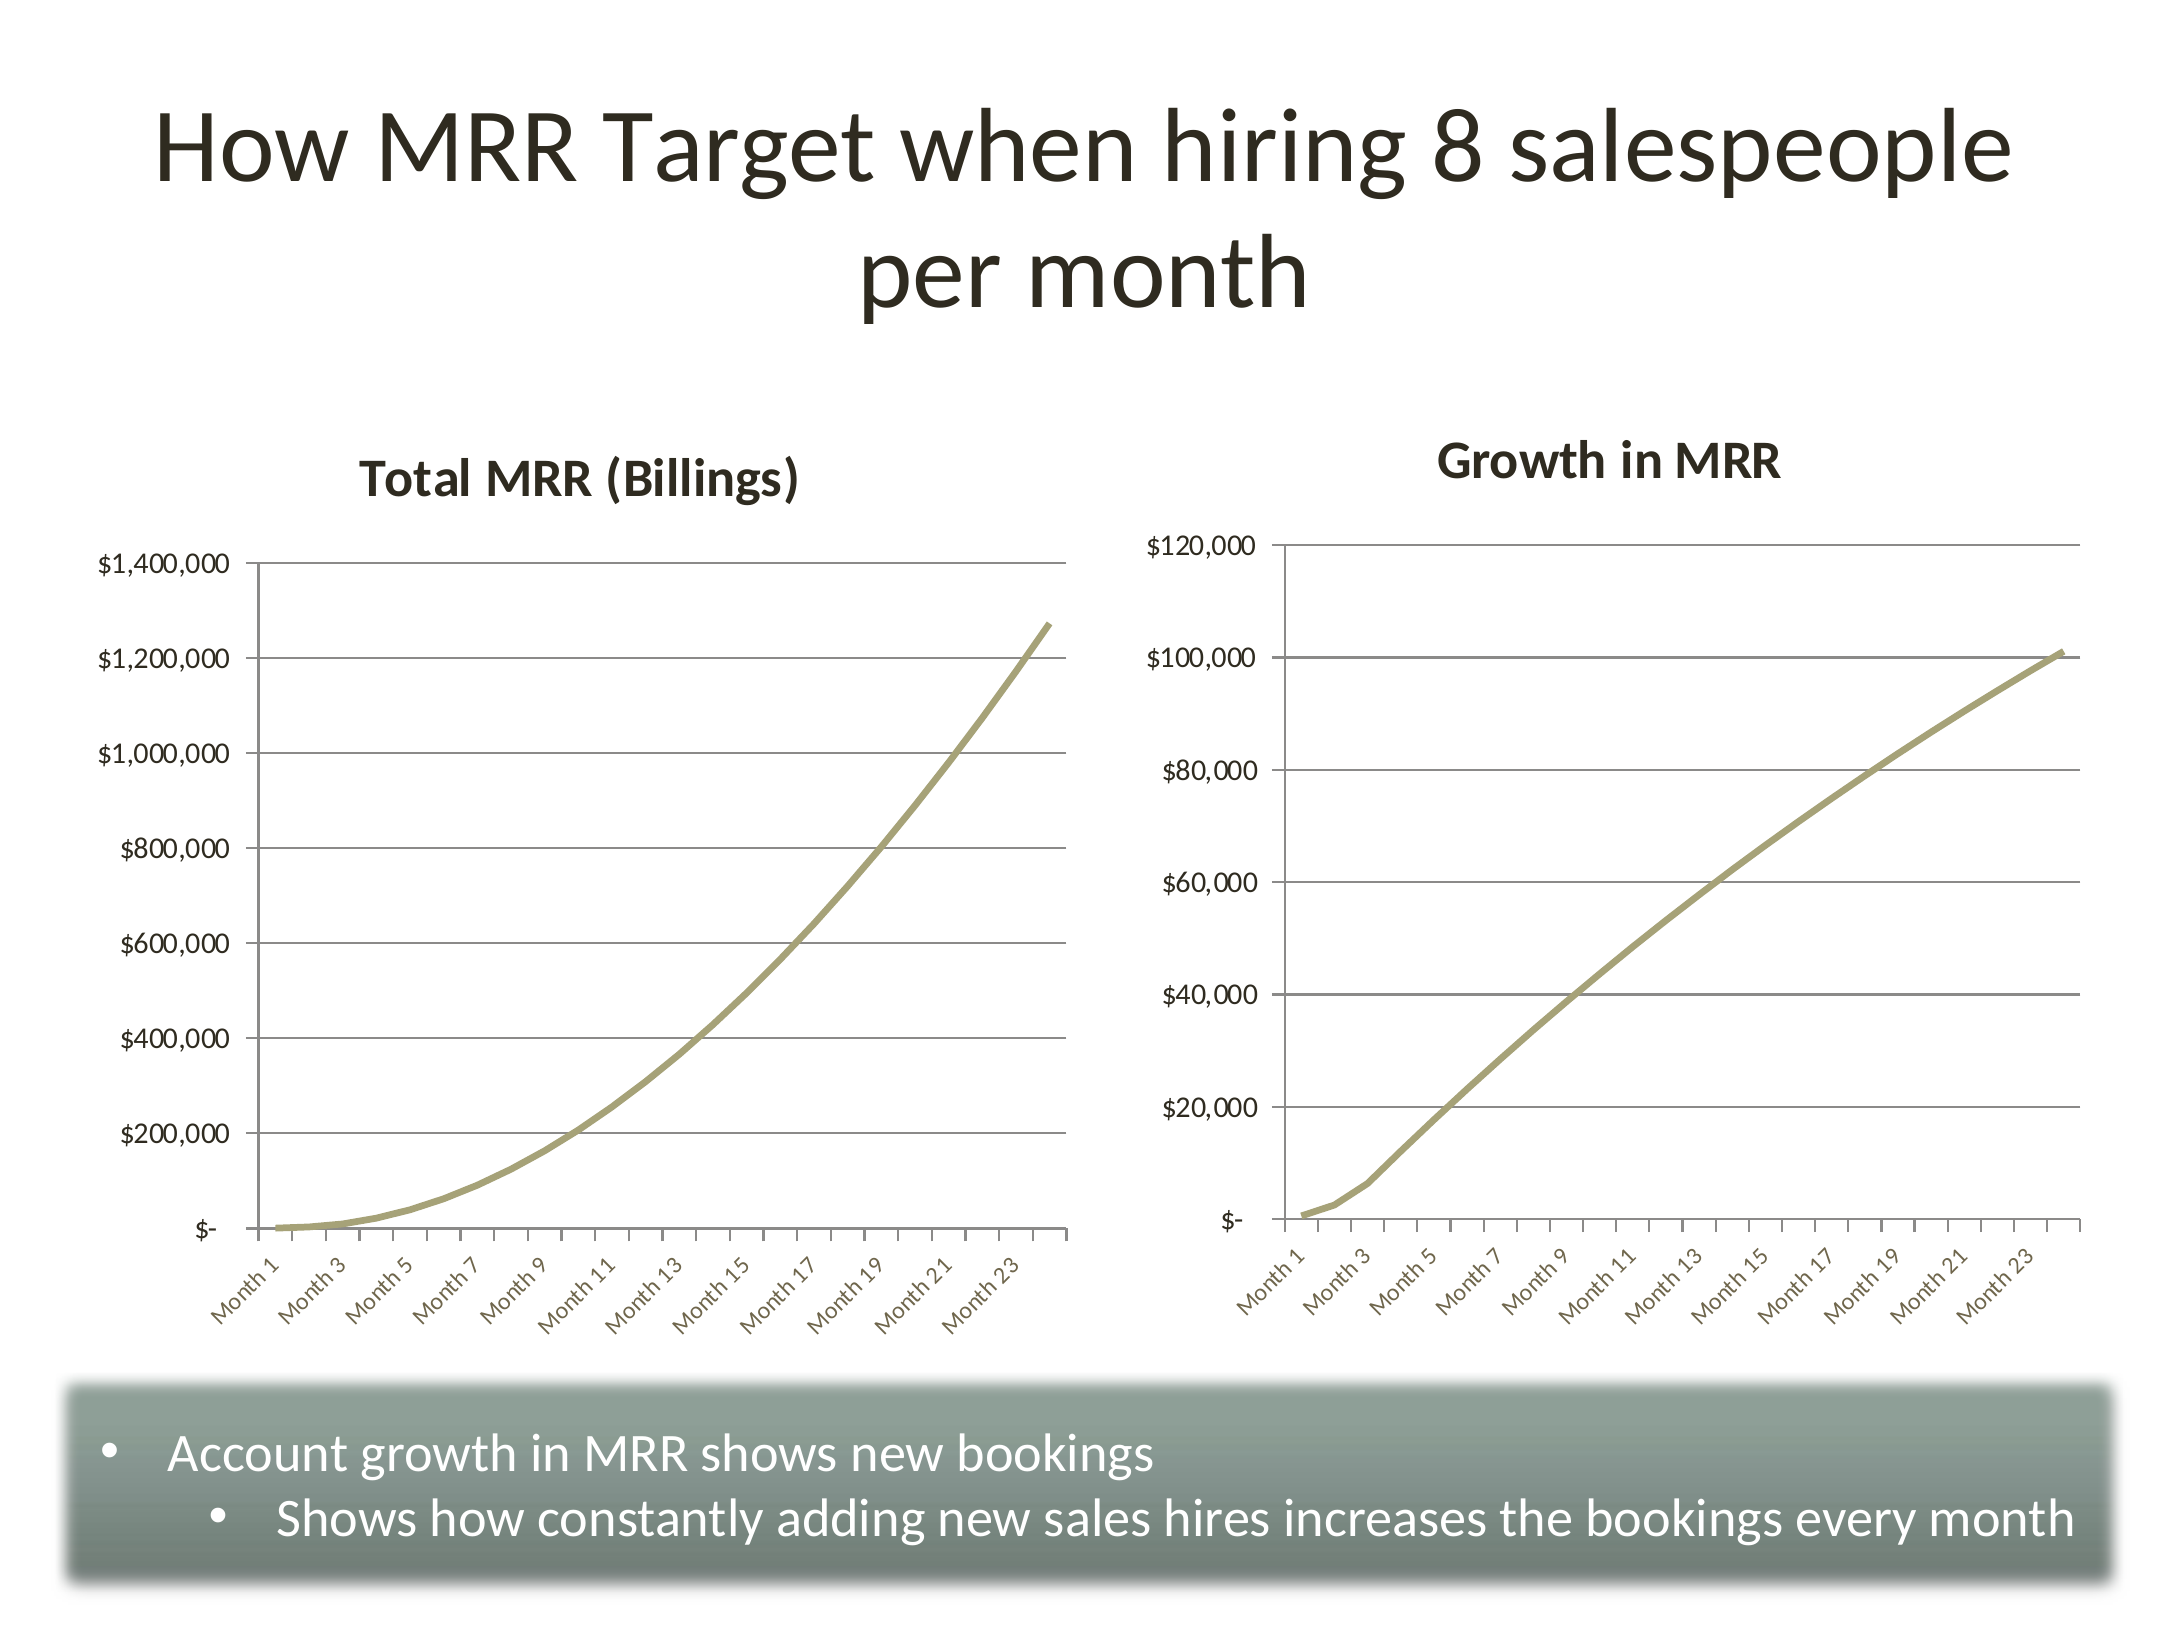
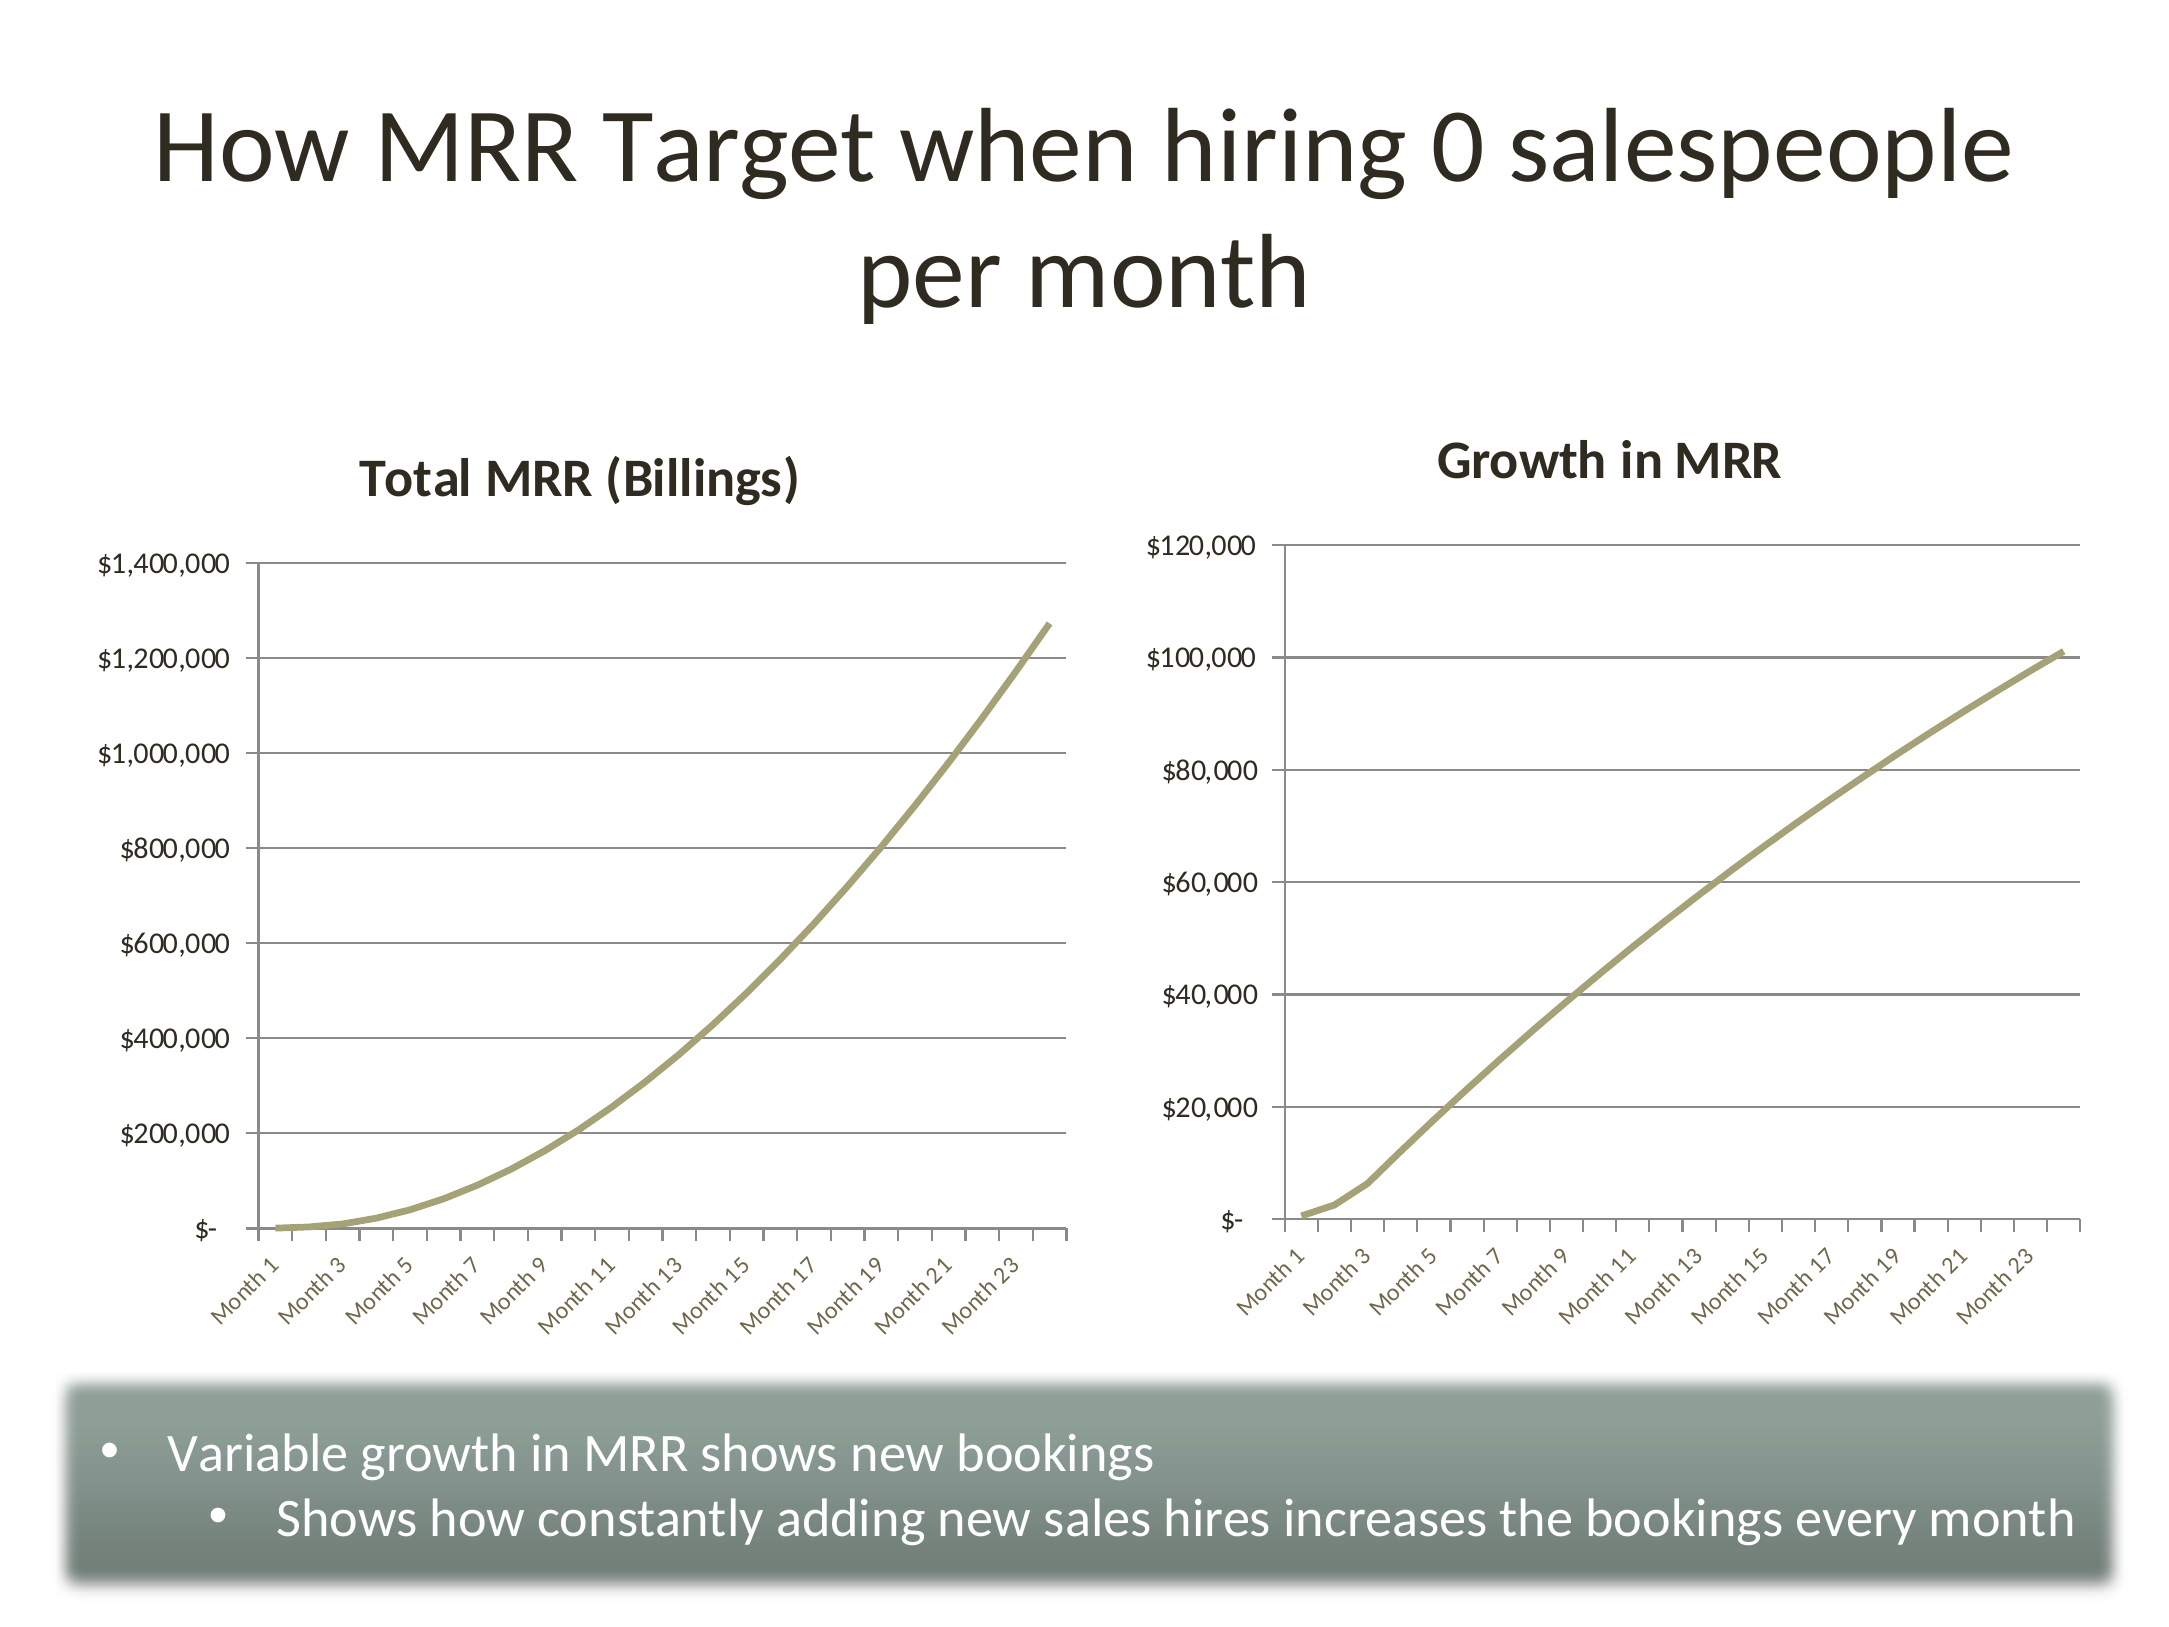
8: 8 -> 0
Account: Account -> Variable
